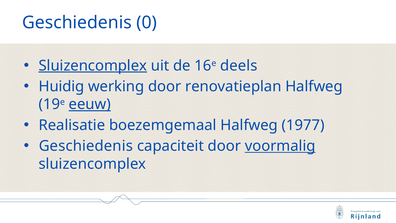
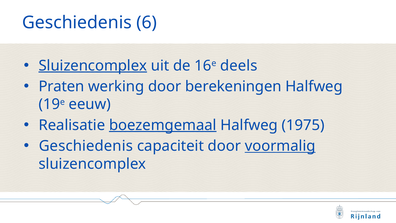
0: 0 -> 6
Huidig: Huidig -> Praten
renovatieplan: renovatieplan -> berekeningen
eeuw underline: present -> none
boezemgemaal underline: none -> present
1977: 1977 -> 1975
